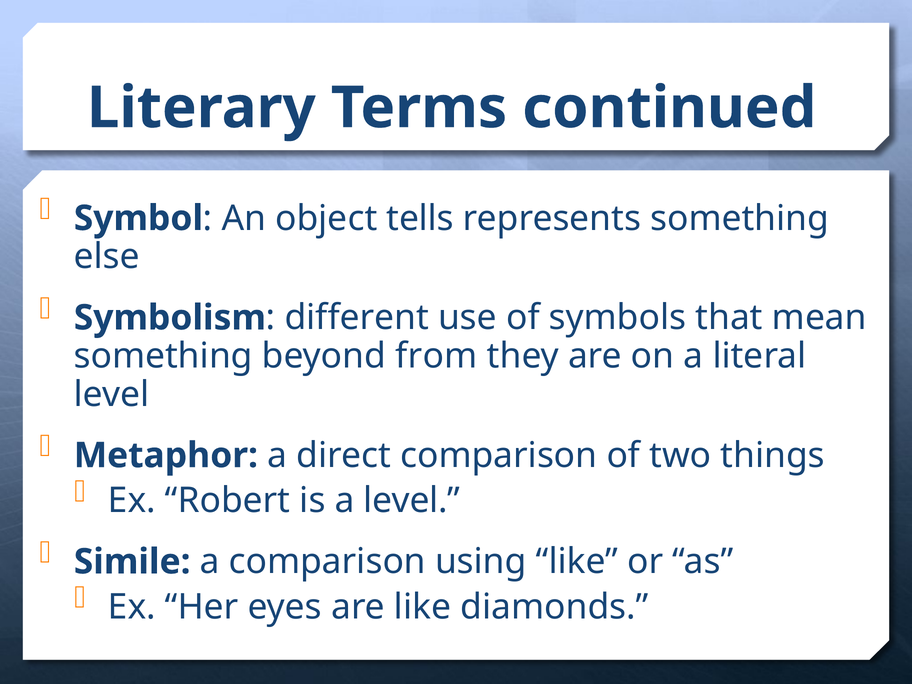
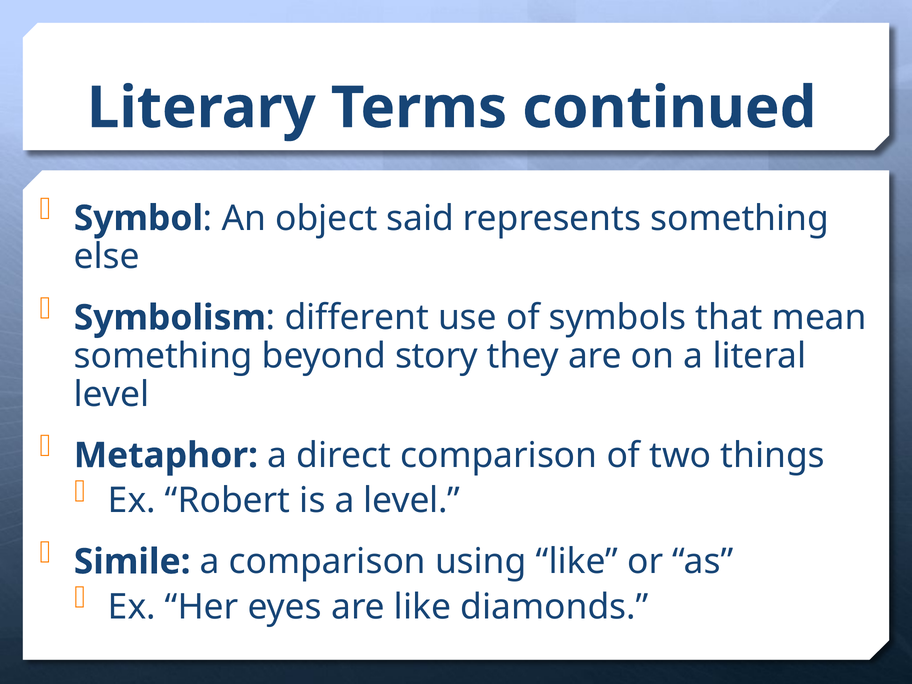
tells: tells -> said
from: from -> story
